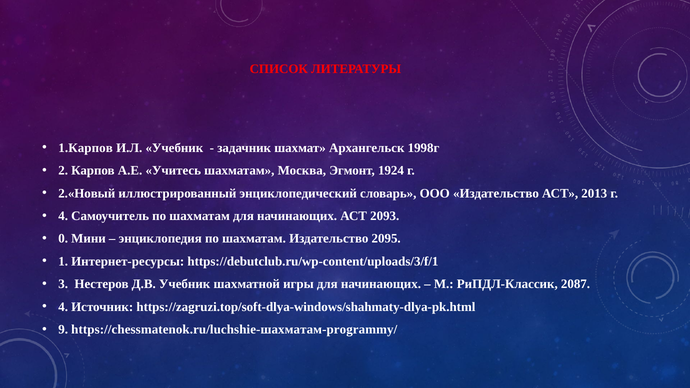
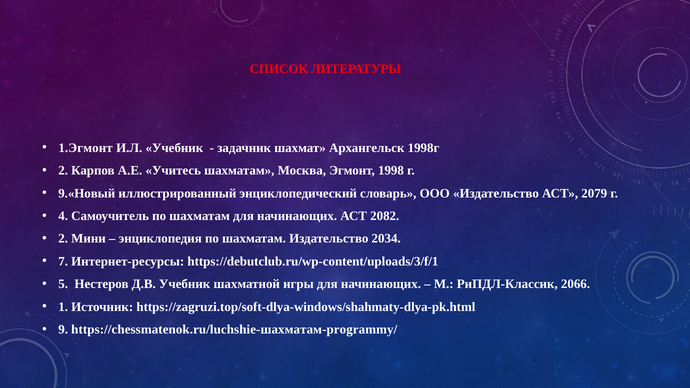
1.Карпов: 1.Карпов -> 1.Эгмонт
1924: 1924 -> 1998
2.«Новый: 2.«Новый -> 9.«Новый
2013: 2013 -> 2079
2093: 2093 -> 2082
0 at (63, 239): 0 -> 2
2095: 2095 -> 2034
1: 1 -> 7
3: 3 -> 5
2087: 2087 -> 2066
4 at (63, 307): 4 -> 1
